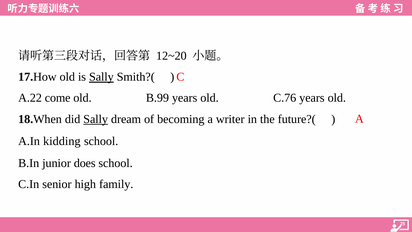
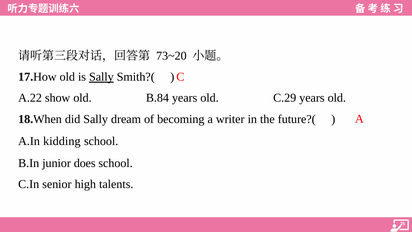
12~20: 12~20 -> 73~20
come: come -> show
B.99: B.99 -> B.84
C.76: C.76 -> C.29
Sally at (96, 119) underline: present -> none
family: family -> talents
